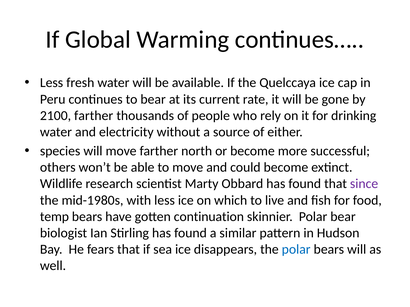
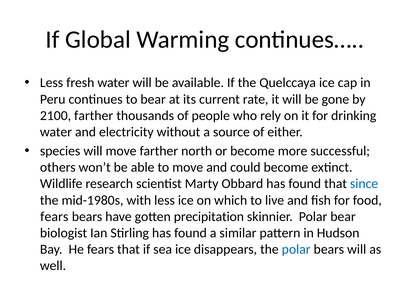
since colour: purple -> blue
temp at (54, 217): temp -> fears
continuation: continuation -> precipitation
